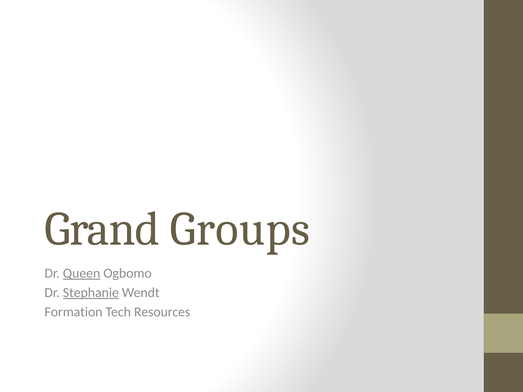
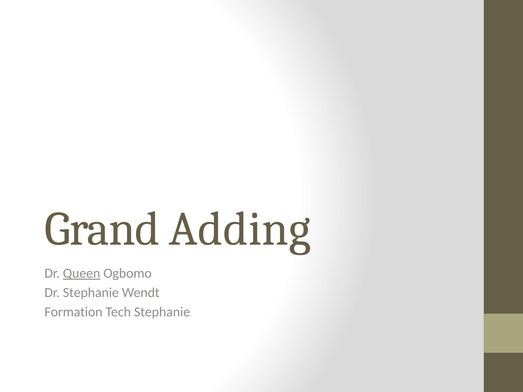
Groups: Groups -> Adding
Stephanie at (91, 293) underline: present -> none
Tech Resources: Resources -> Stephanie
